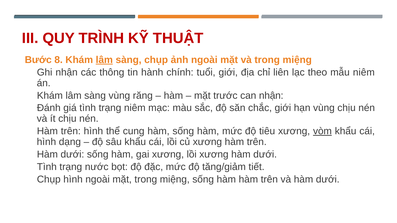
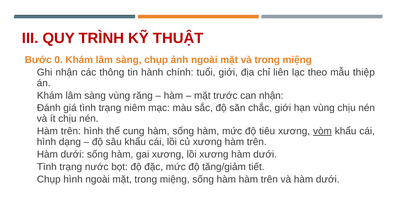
8: 8 -> 0
lâm at (104, 60) underline: present -> none
mẫu niêm: niêm -> thiệp
